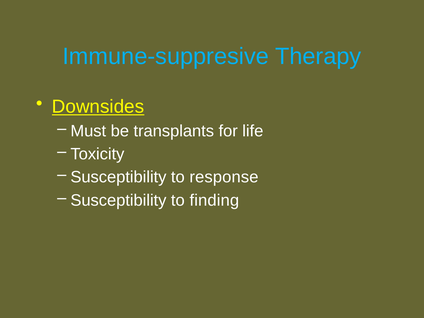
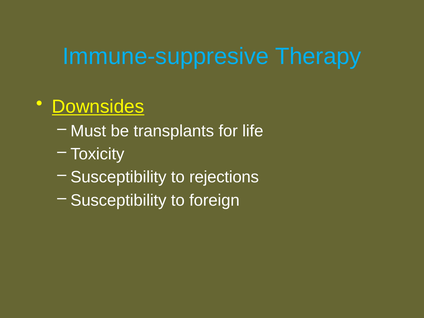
response: response -> rejections
finding: finding -> foreign
